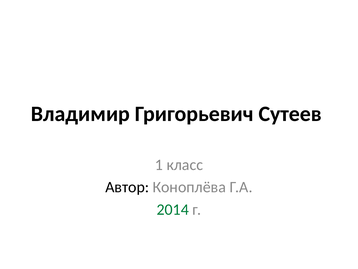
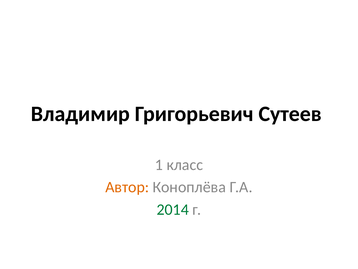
Автор colour: black -> orange
